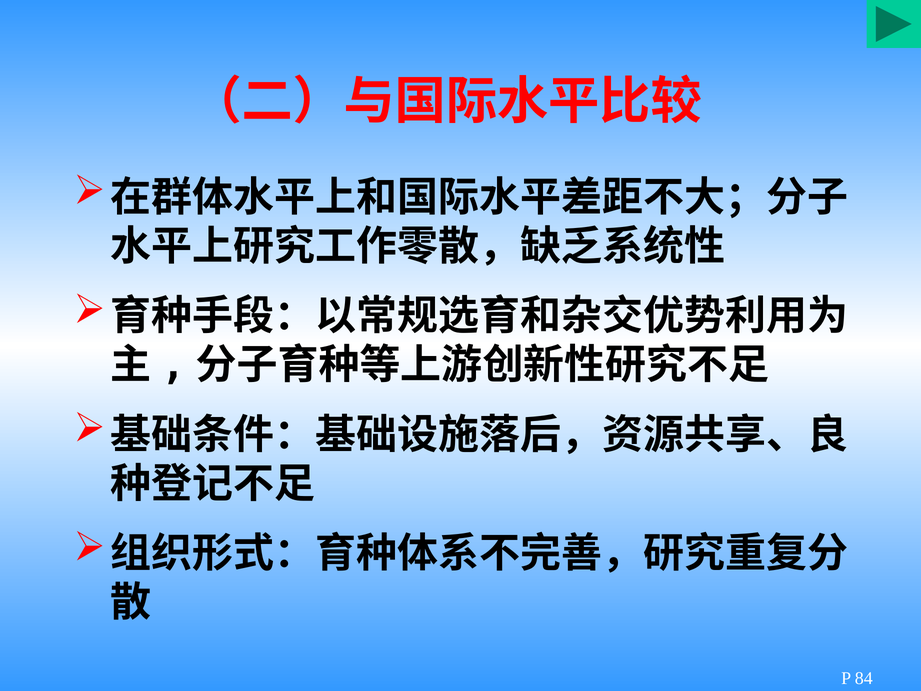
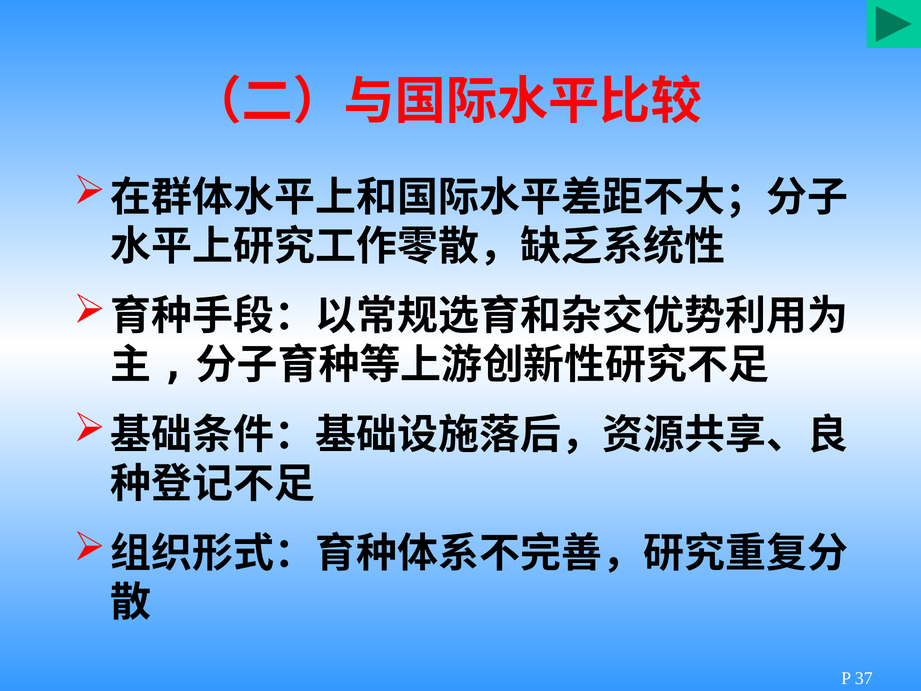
84: 84 -> 37
